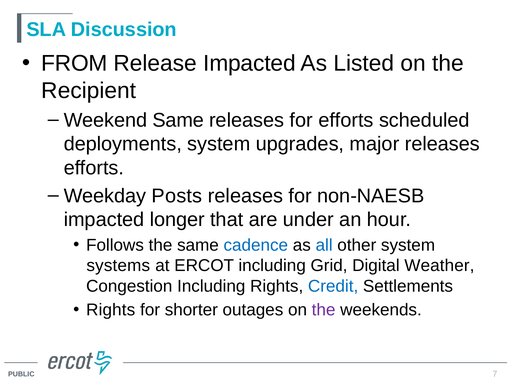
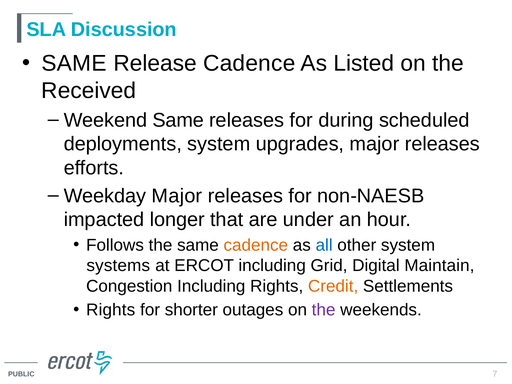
FROM at (74, 63): FROM -> SAME
Release Impacted: Impacted -> Cadence
Recipient: Recipient -> Received
for efforts: efforts -> during
Weekday Posts: Posts -> Major
cadence at (256, 245) colour: blue -> orange
Weather: Weather -> Maintain
Credit colour: blue -> orange
